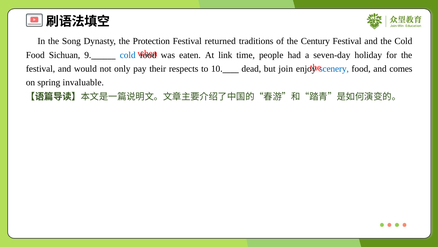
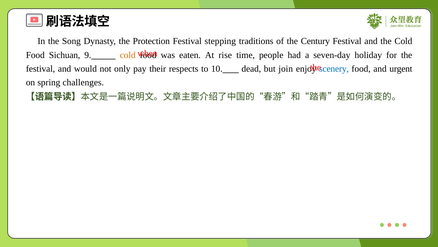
returned: returned -> stepping
cold at (128, 55) colour: blue -> orange
link: link -> rise
comes: comes -> urgent
invaluable: invaluable -> challenges
